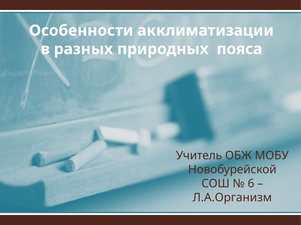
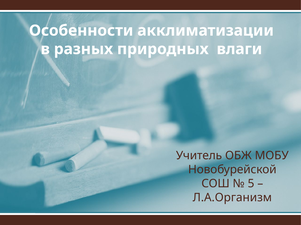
пояса: пояса -> влаги
6: 6 -> 5
